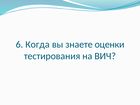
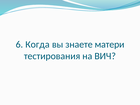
оценки: оценки -> матери
